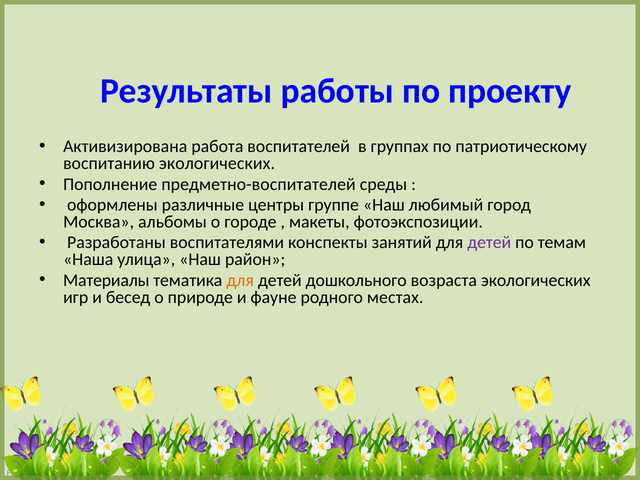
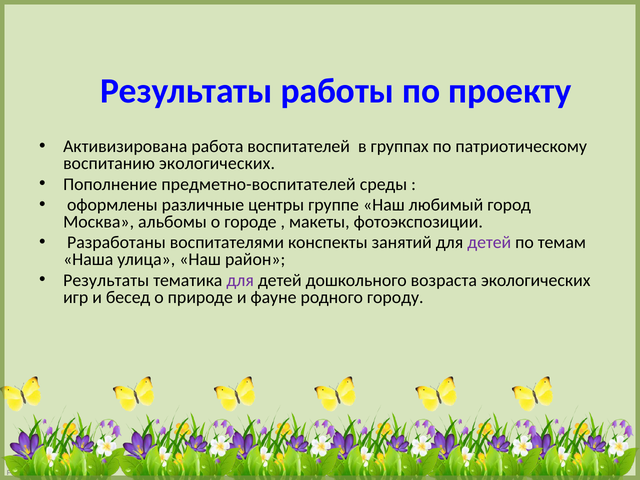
Материалы at (106, 280): Материалы -> Результаты
для at (240, 280) colour: orange -> purple
местах: местах -> городу
